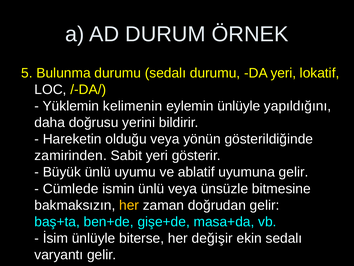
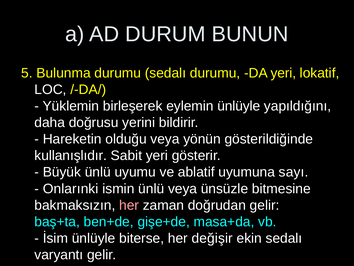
ÖRNEK: ÖRNEK -> BUNUN
kelimenin: kelimenin -> birleşerek
zamirinden: zamirinden -> kullanışlıdır
uyumuna gelir: gelir -> sayı
Cümlede: Cümlede -> Onlarınki
her at (129, 205) colour: yellow -> pink
